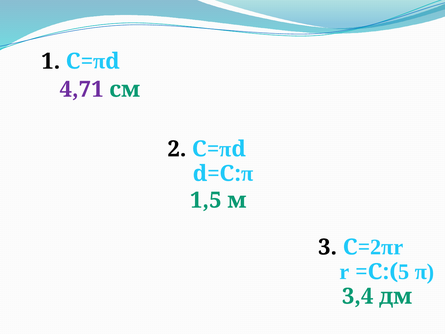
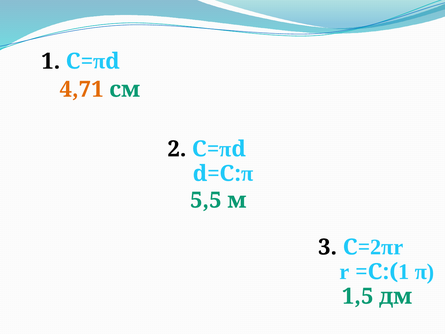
4,71 colour: purple -> orange
1,5: 1,5 -> 5,5
5 at (404, 272): 5 -> 1
3,4: 3,4 -> 1,5
